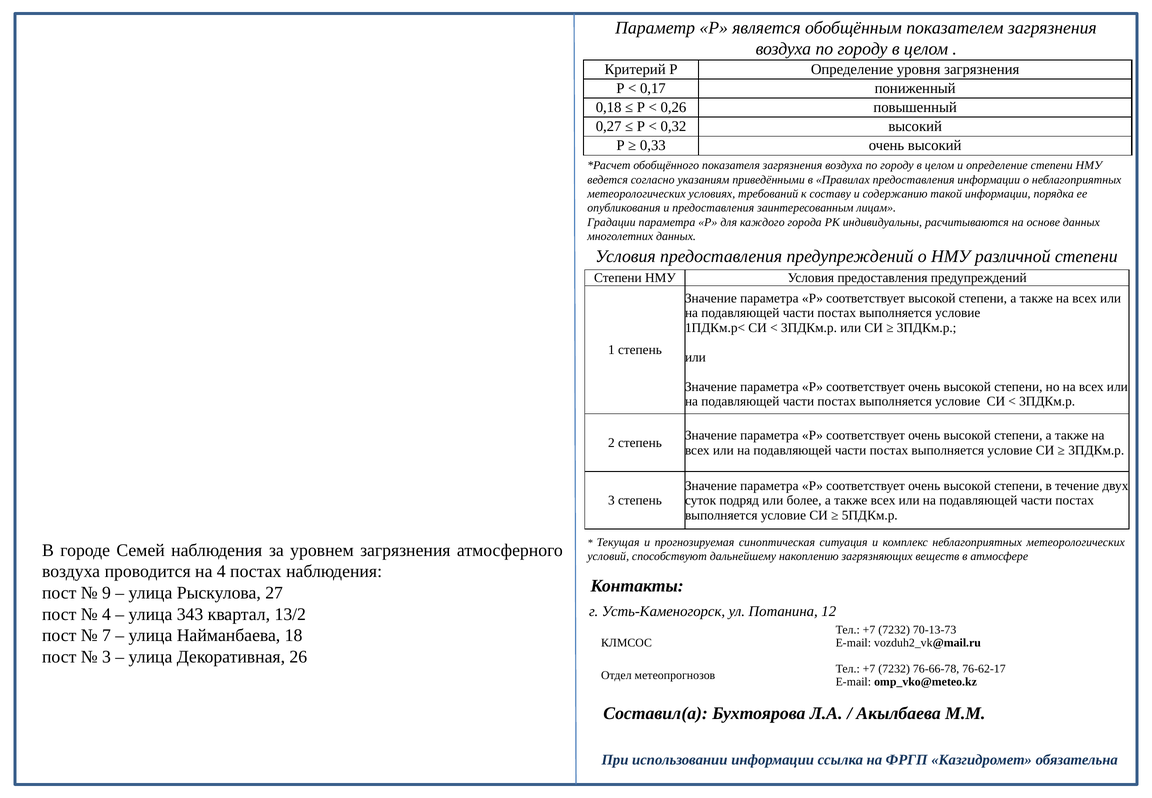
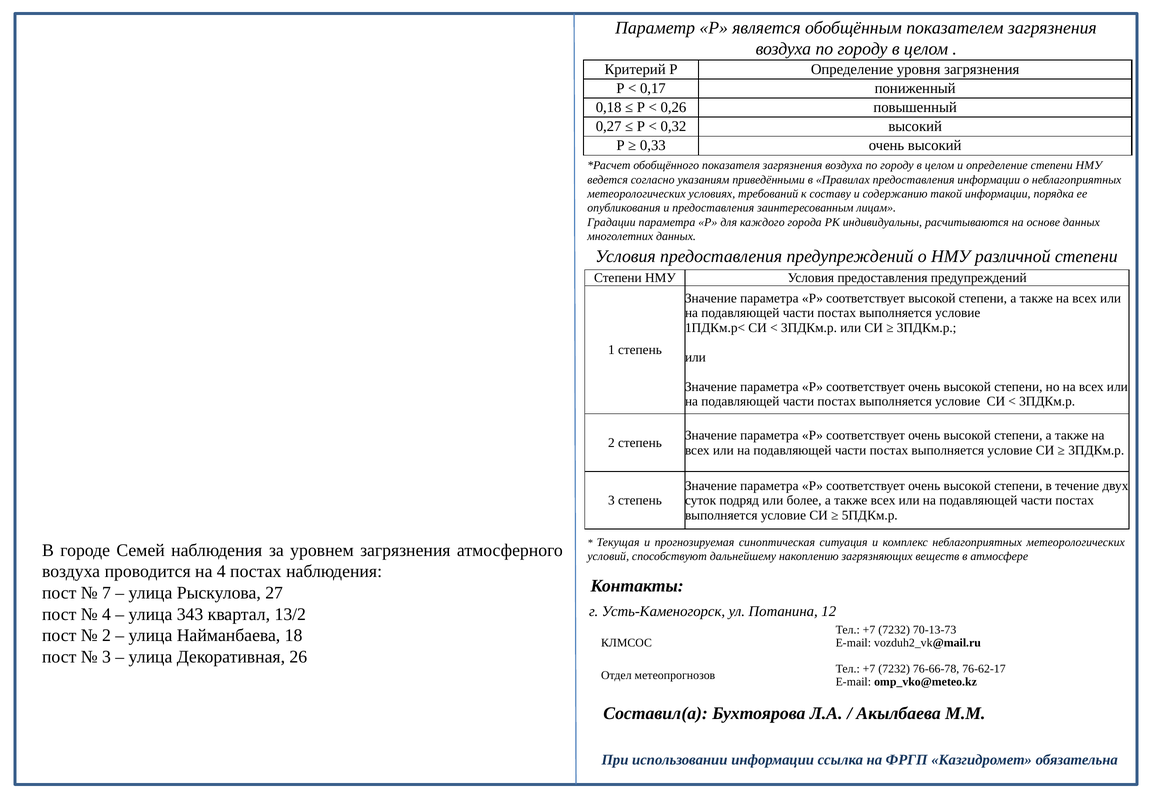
9: 9 -> 7
7 at (107, 635): 7 -> 2
